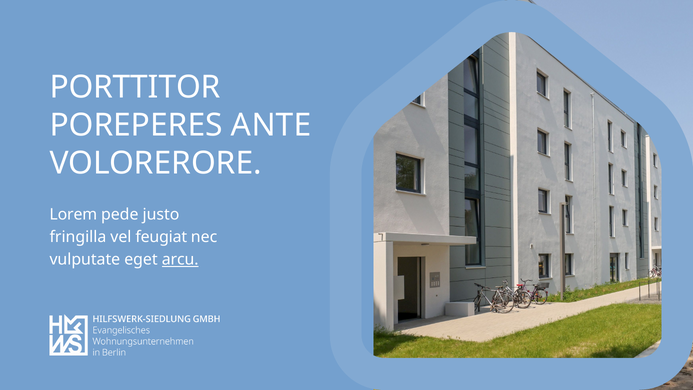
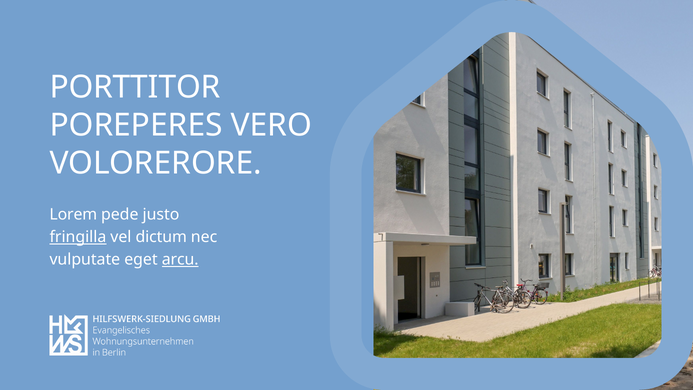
ANTE: ANTE -> VERO
fringilla underline: none -> present
feugiat: feugiat -> dictum
